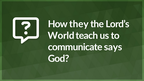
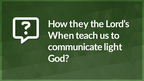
World: World -> When
says: says -> light
